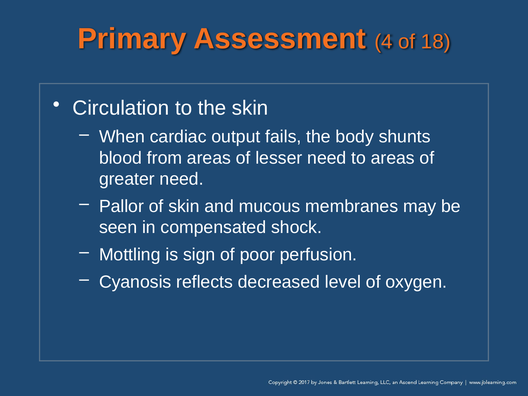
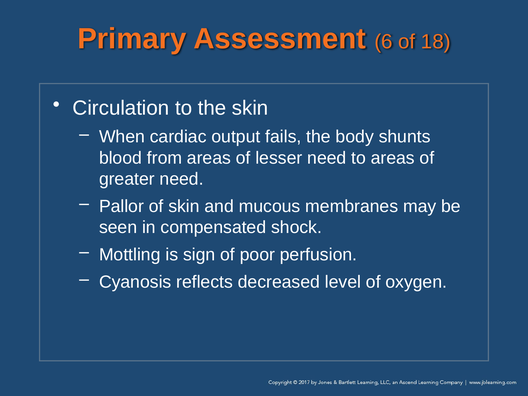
4: 4 -> 6
